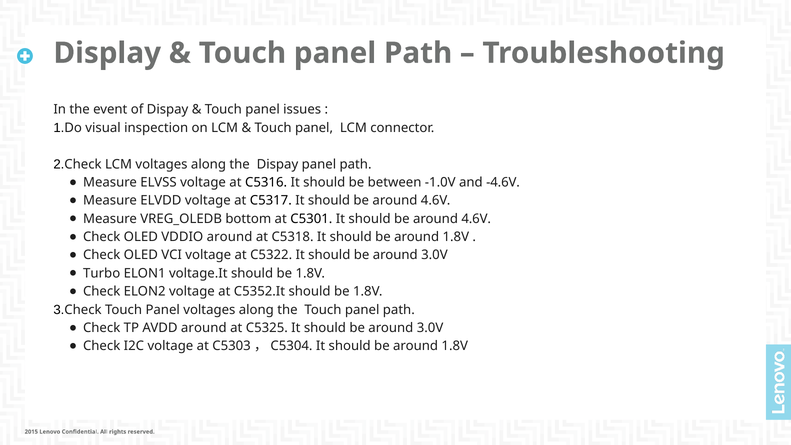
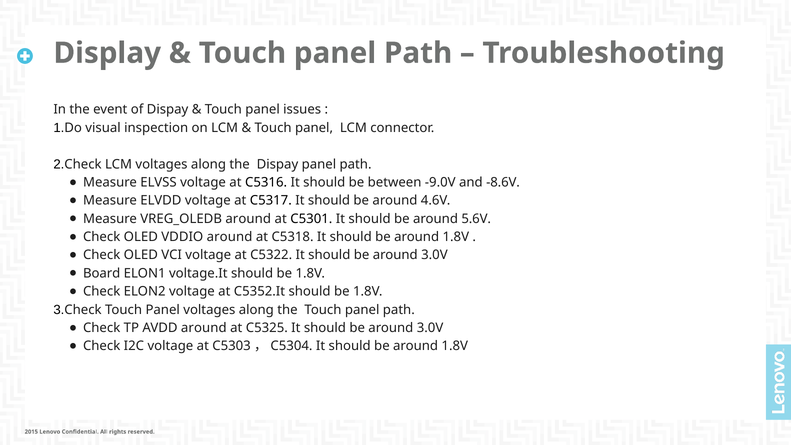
-1.0V: -1.0V -> -9.0V
-4.6V: -4.6V -> -8.6V
VREG_OLEDB bottom: bottom -> around
4.6V at (476, 219): 4.6V -> 5.6V
Turbo: Turbo -> Board
